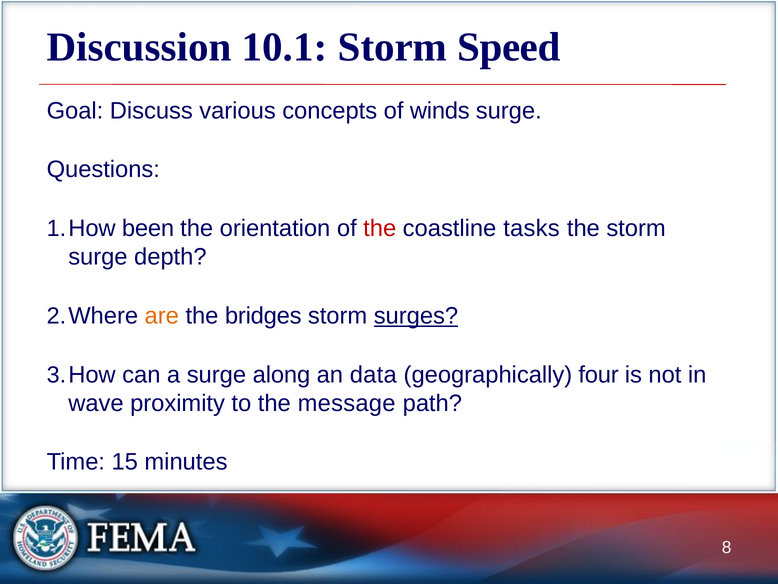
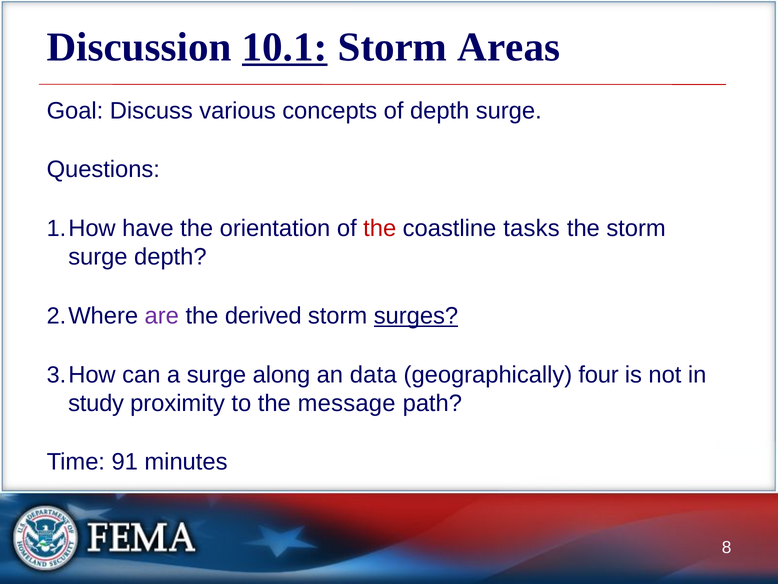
10.1 underline: none -> present
Speed: Speed -> Areas
of winds: winds -> depth
been: been -> have
are colour: orange -> purple
bridges: bridges -> derived
wave: wave -> study
15: 15 -> 91
